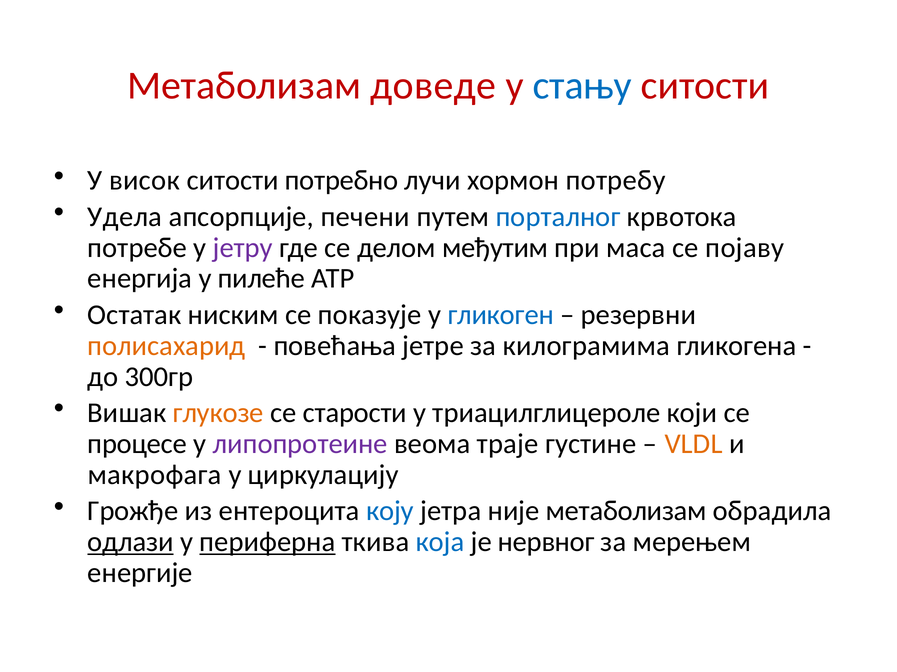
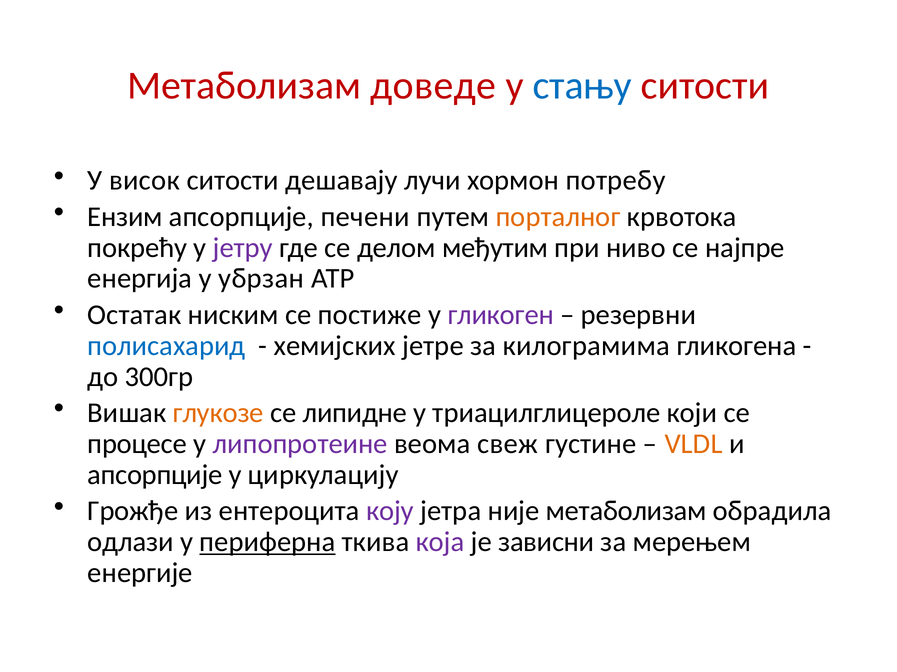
потребно: потребно -> дешавају
Удела: Удела -> Ензим
порталног colour: blue -> orange
потребе: потребе -> покрећу
маса: маса -> ниво
појаву: појаву -> најпре
пилеће: пилеће -> убрзан
показује: показује -> постиже
гликоген colour: blue -> purple
полисахарид colour: orange -> blue
повећања: повећања -> хемијских
старости: старости -> липидне
траје: траје -> свеж
макрофага at (155, 475): макрофага -> апсорпције
коју colour: blue -> purple
одлази underline: present -> none
која colour: blue -> purple
нервног: нервног -> зависни
